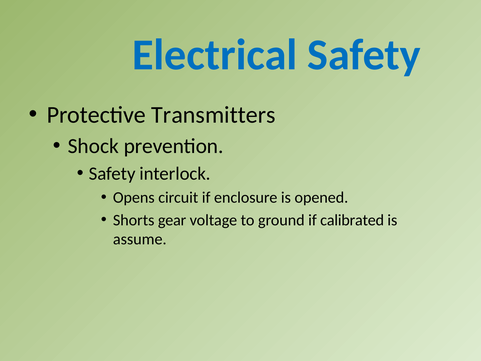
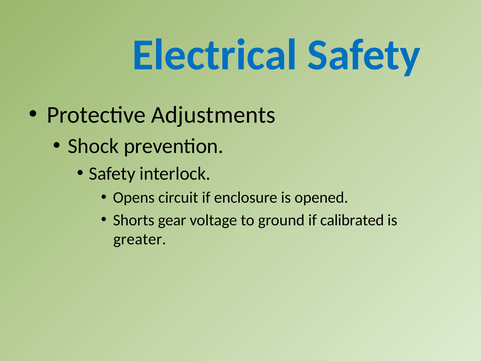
Transmitters: Transmitters -> Adjustments
assume: assume -> greater
